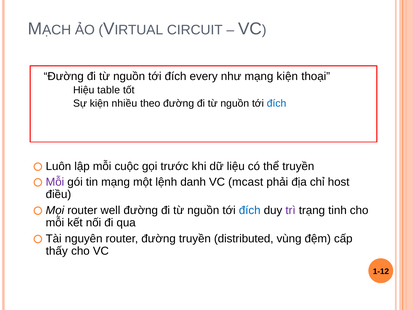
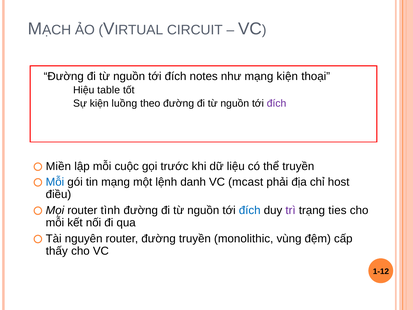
every: every -> notes
nhiều: nhiều -> luồng
đích at (277, 103) colour: blue -> purple
Luôn: Luôn -> Miền
Mỗi at (55, 182) colour: purple -> blue
well: well -> tình
tinh: tinh -> ties
distributed: distributed -> monolithic
